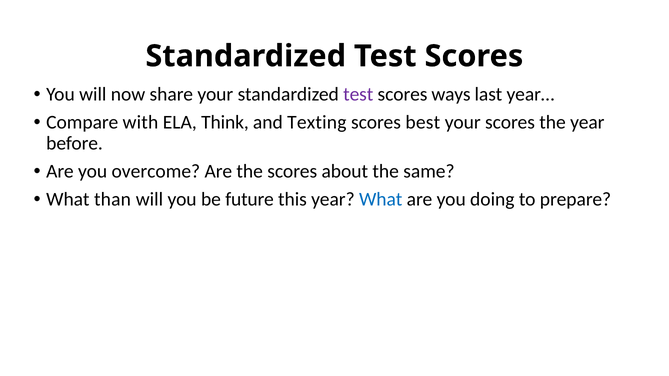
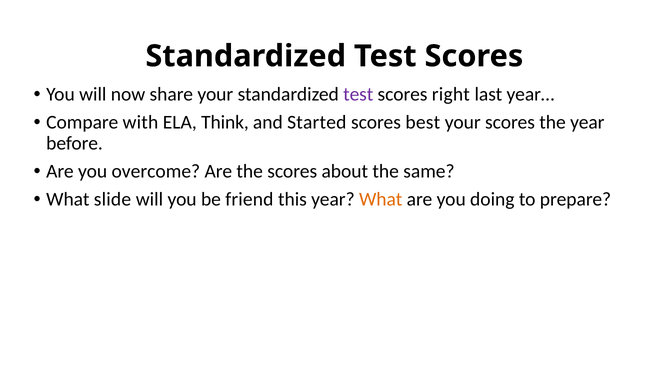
ways: ways -> right
Texting: Texting -> Started
than: than -> slide
future: future -> friend
What at (381, 200) colour: blue -> orange
